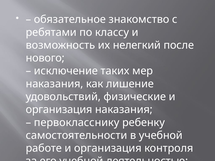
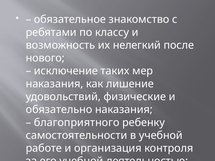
организация at (59, 110): организация -> обязательно
первокласснику: первокласснику -> благоприятного
